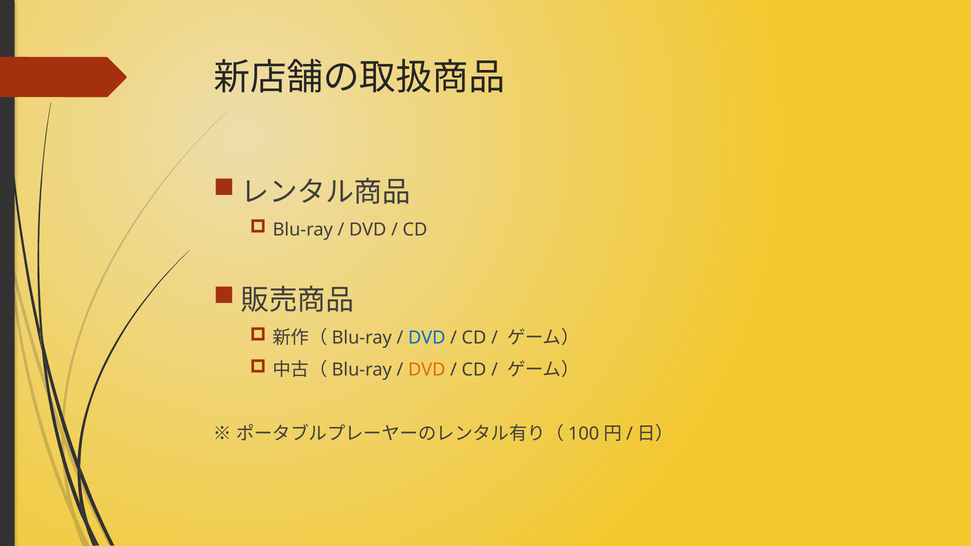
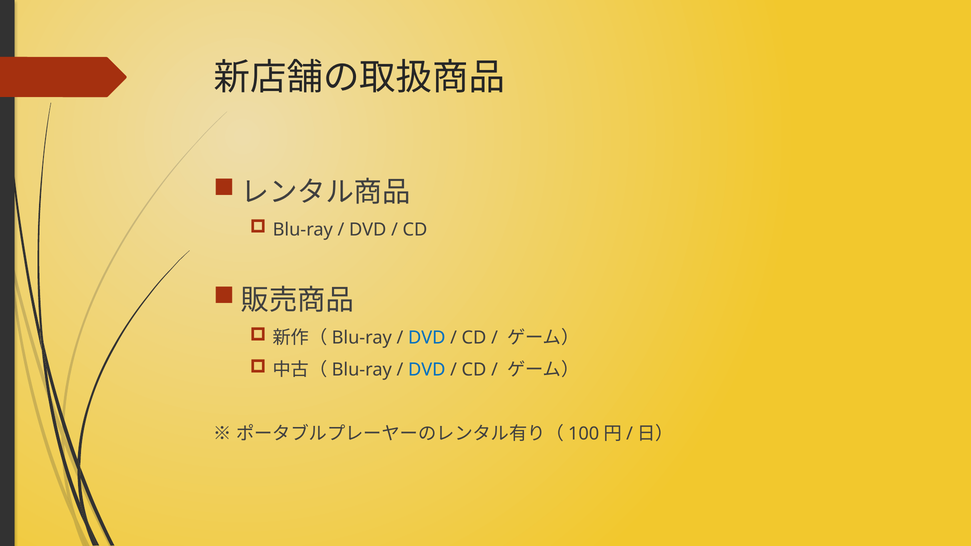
DVD at (427, 370) colour: orange -> blue
